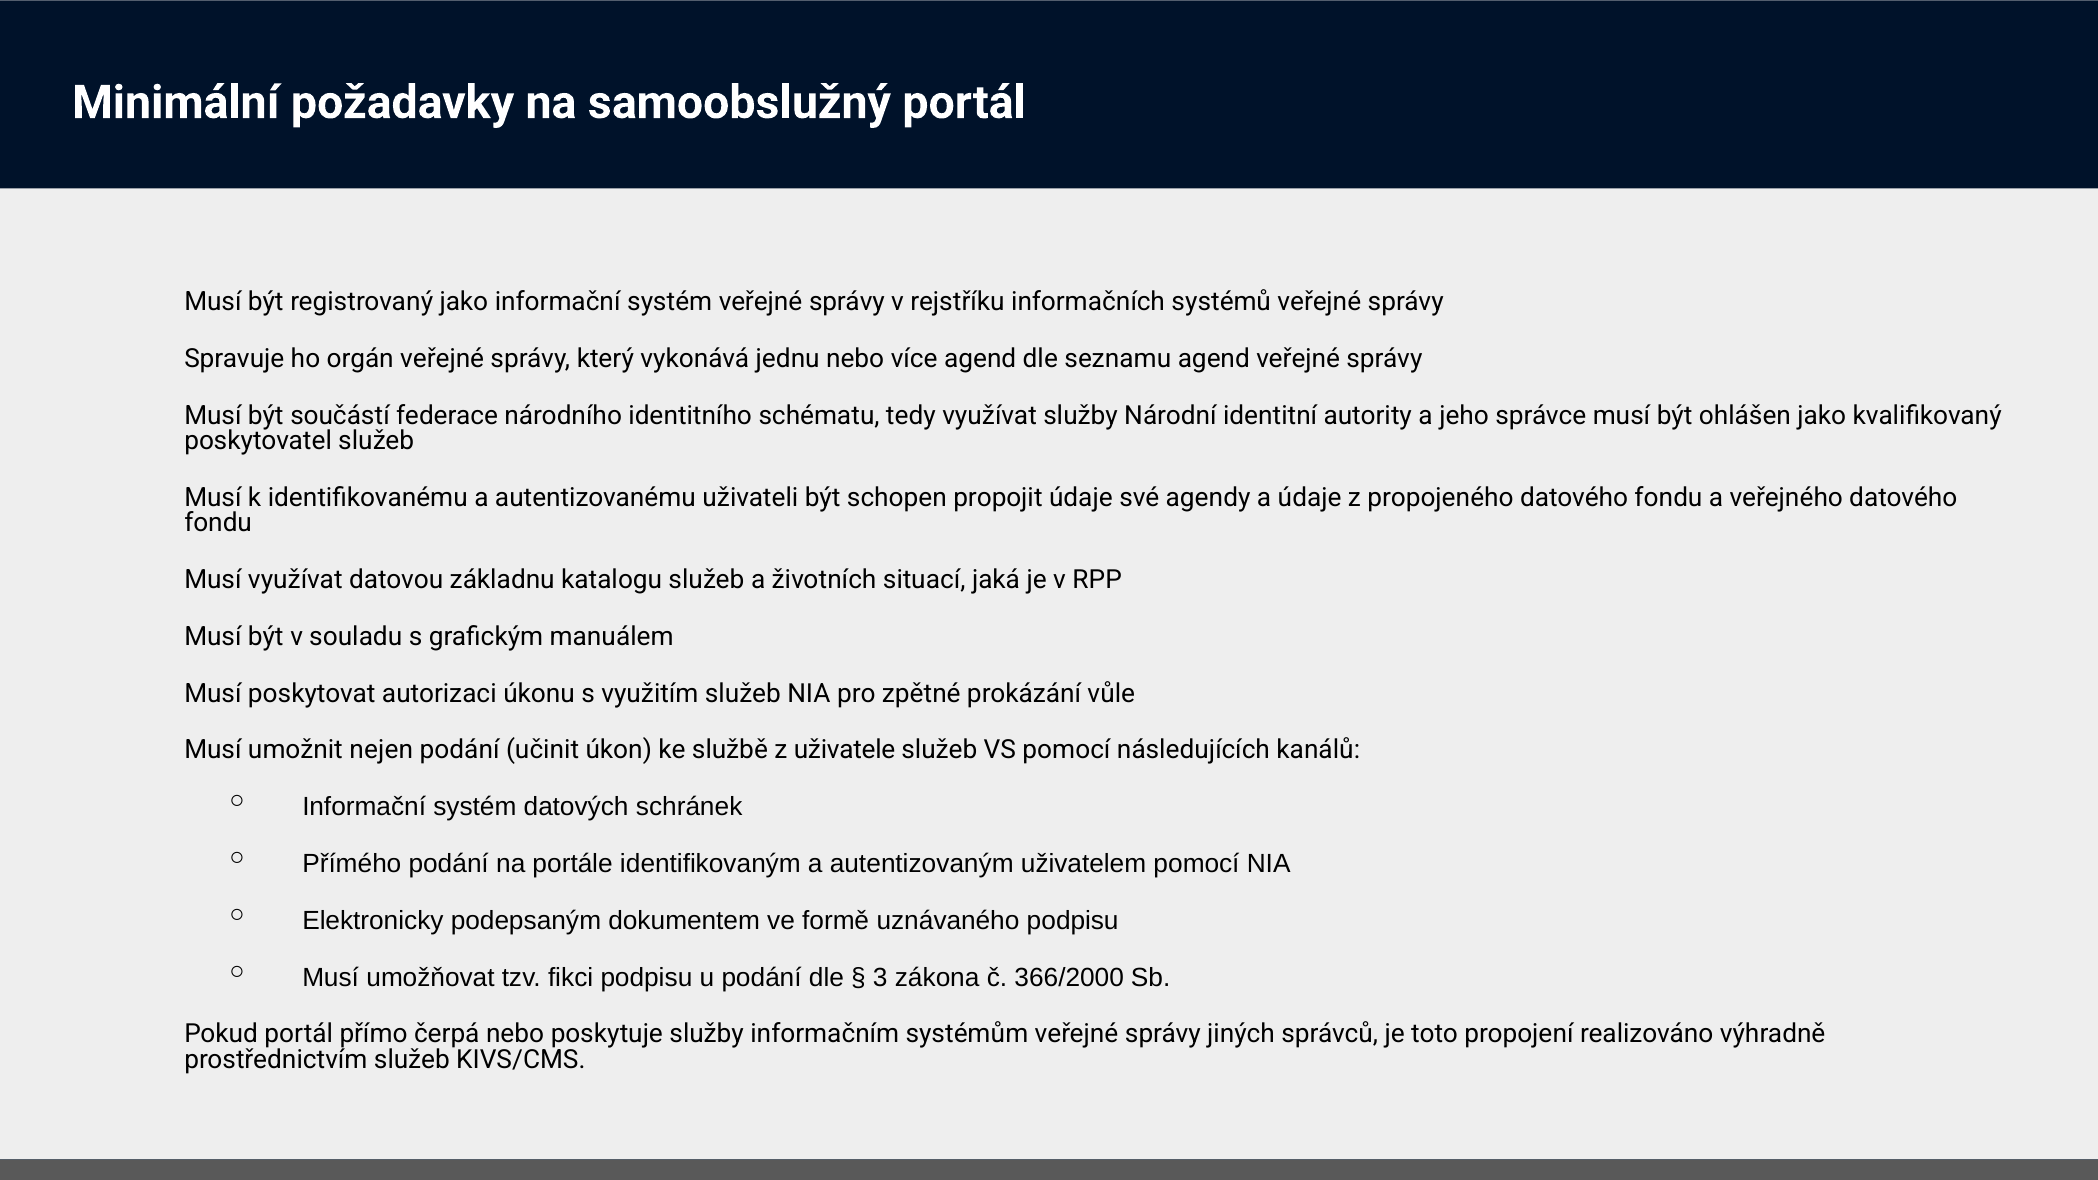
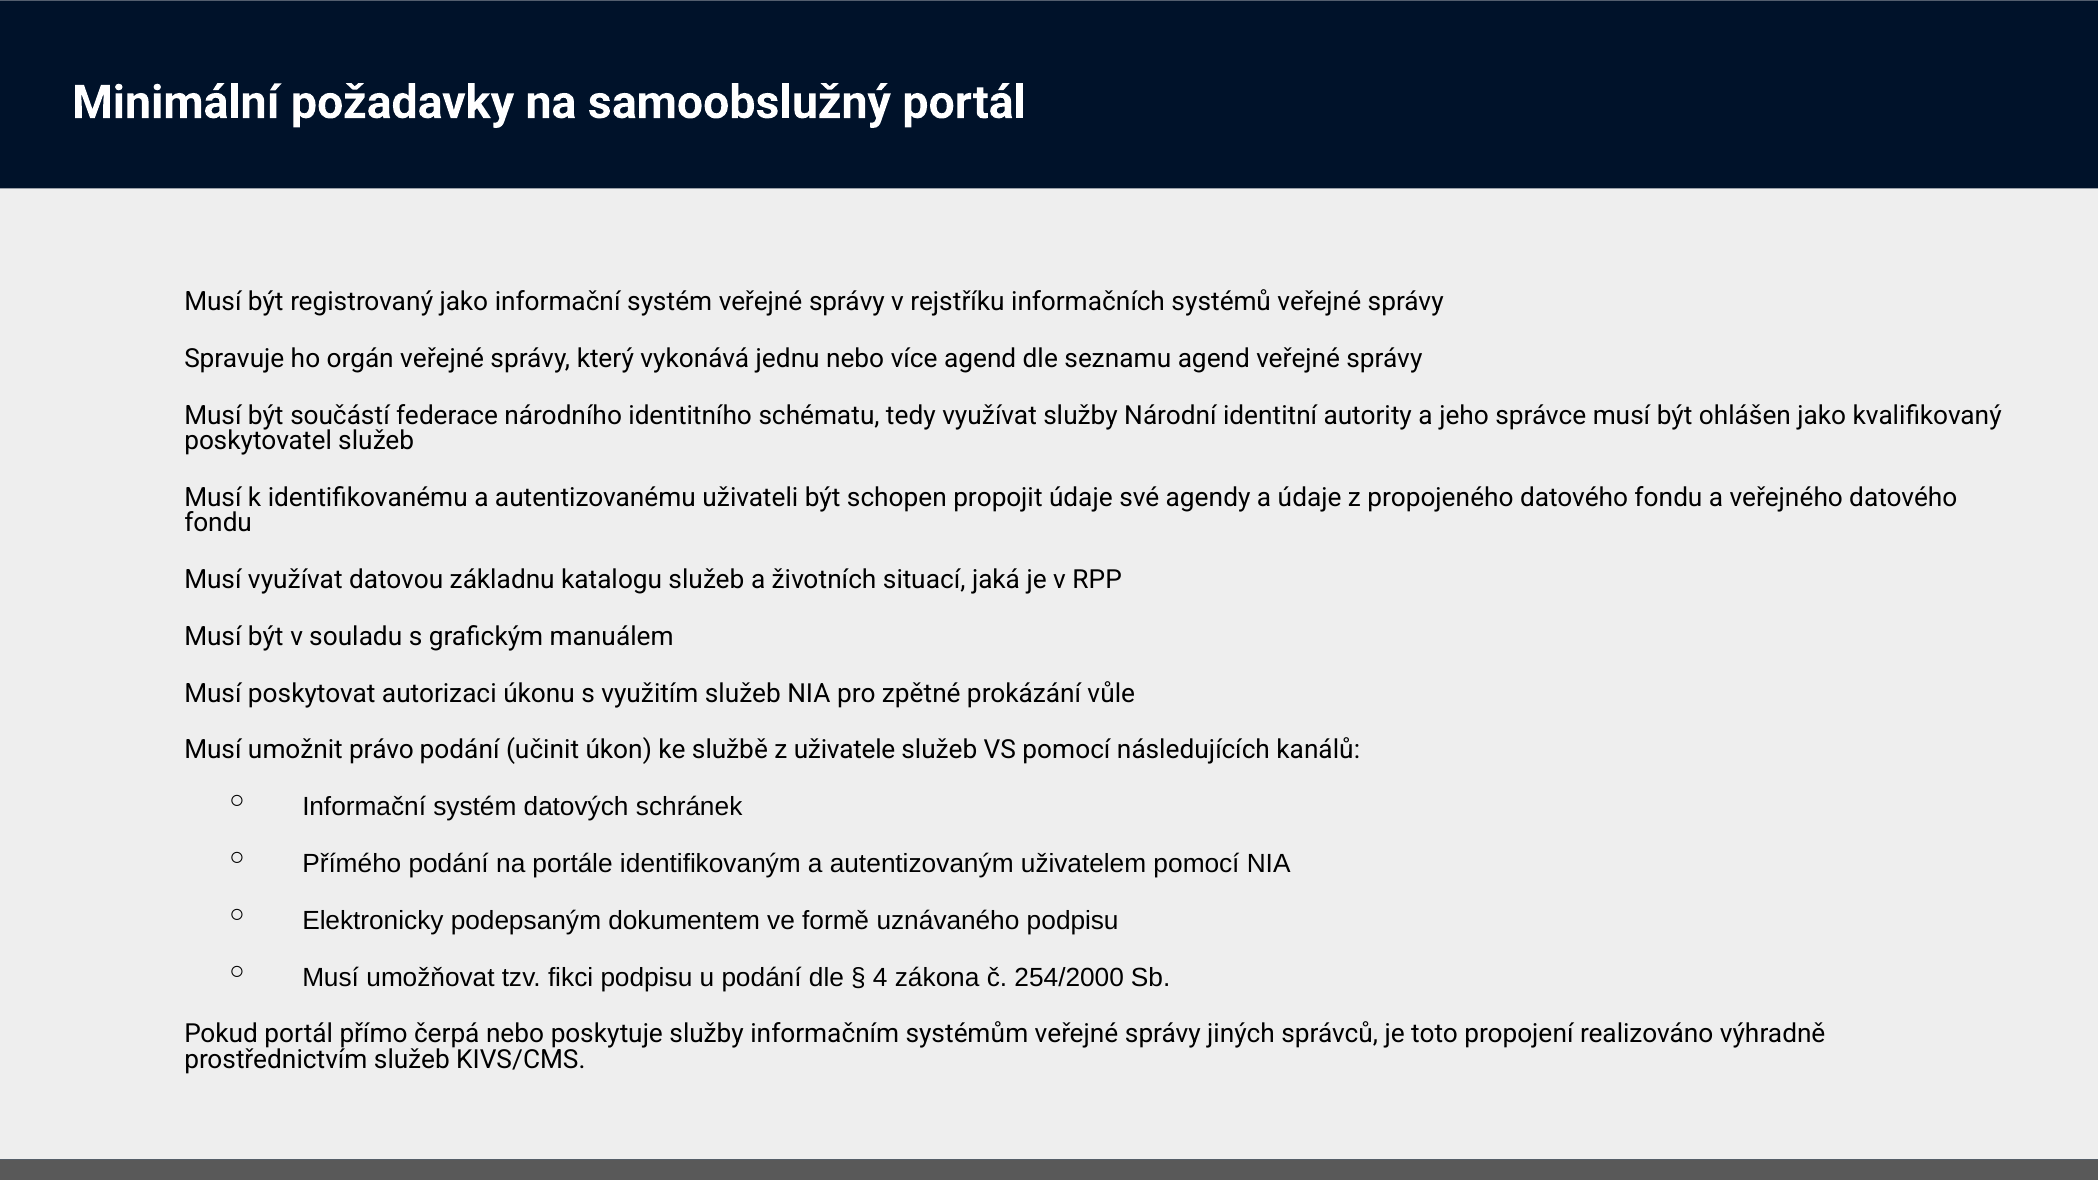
nejen: nejen -> právo
3: 3 -> 4
366/2000: 366/2000 -> 254/2000
